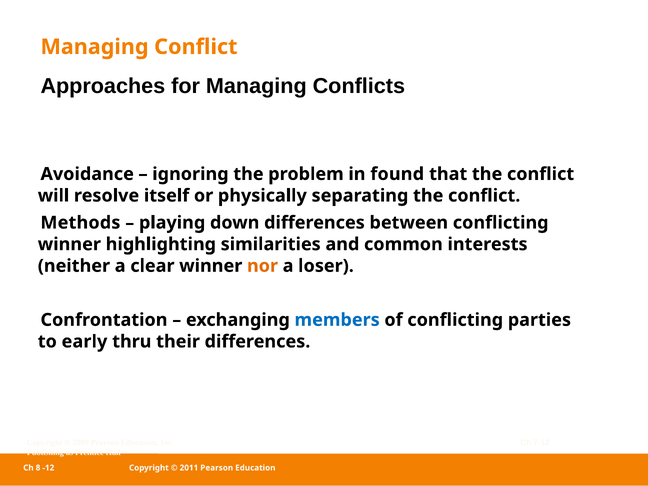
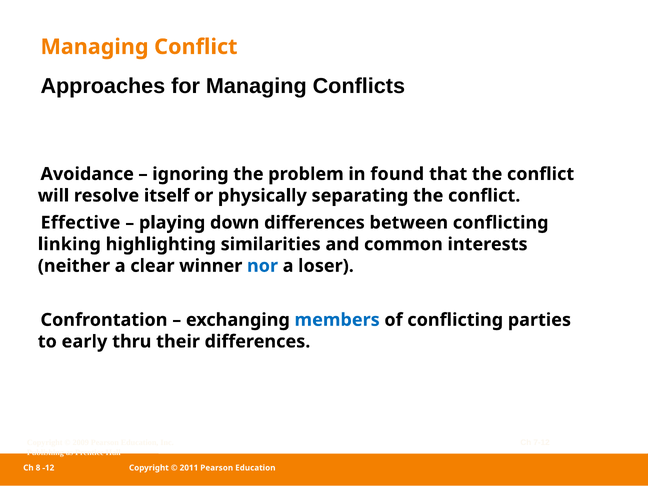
Methods: Methods -> Effective
winner at (69, 244): winner -> linking
nor colour: orange -> blue
